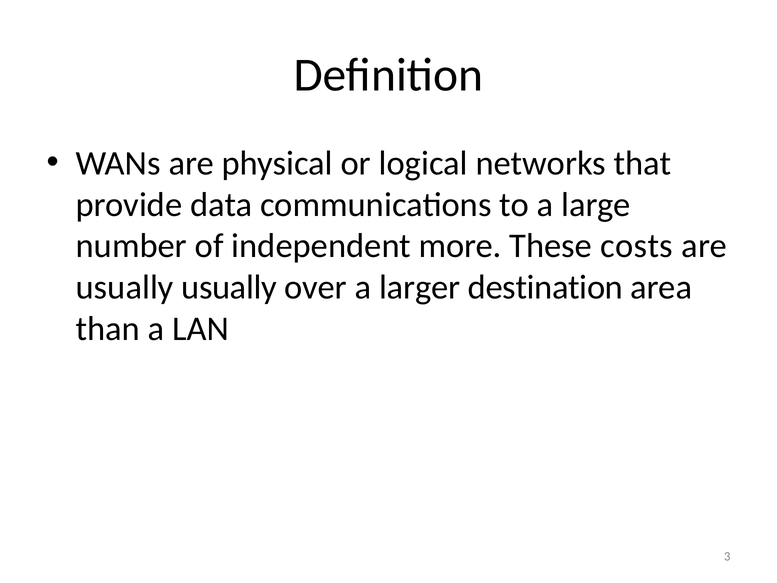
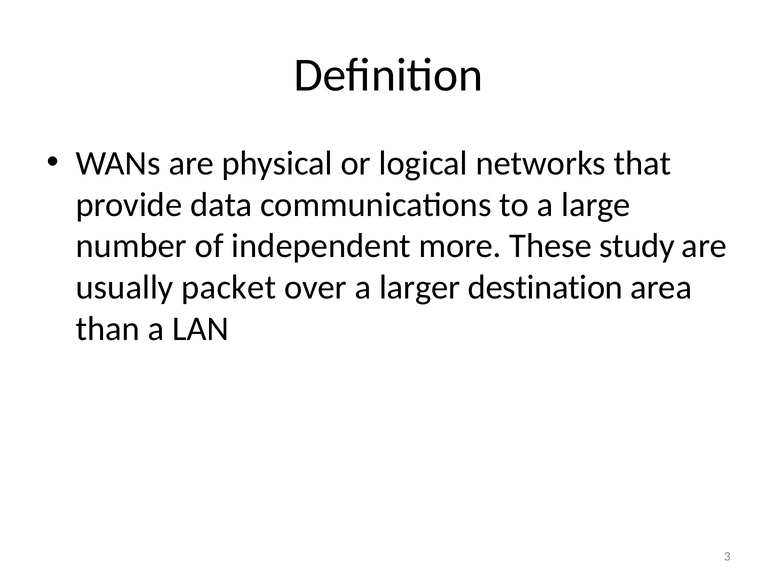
costs: costs -> study
usually usually: usually -> packet
